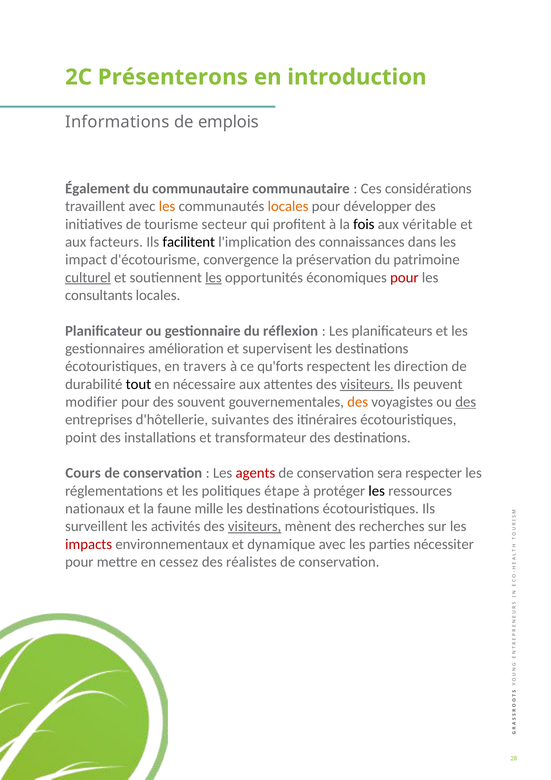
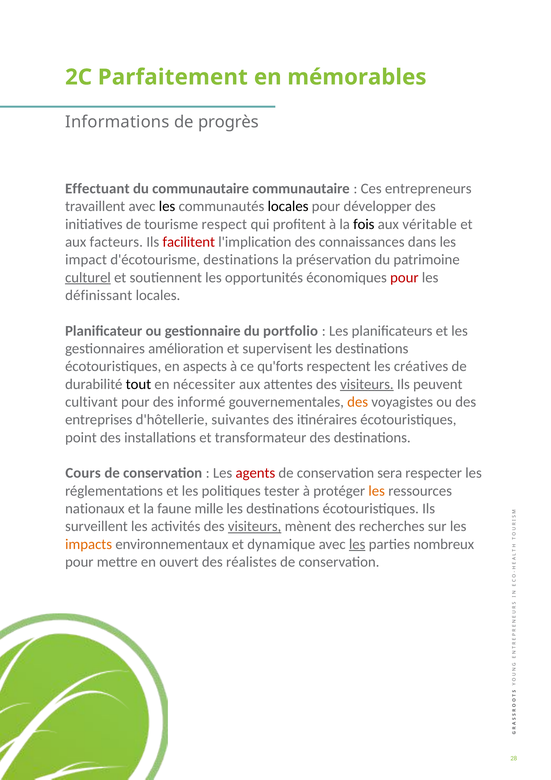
Présenterons: Présenterons -> Parfaitement
introduction: introduction -> mémorables
emplois: emplois -> progrès
Également: Également -> Effectuant
considérations: considérations -> entrepreneurs
les at (167, 206) colour: orange -> black
locales at (288, 206) colour: orange -> black
secteur: secteur -> respect
facilitent colour: black -> red
d'écotourisme convergence: convergence -> destinations
les at (213, 277) underline: present -> none
consultants: consultants -> définissant
réflexion: réflexion -> portfolio
travers: travers -> aspects
direction: direction -> créatives
nécessaire: nécessaire -> nécessiter
modifier: modifier -> cultivant
souvent: souvent -> informé
des at (466, 402) underline: present -> none
étape: étape -> tester
les at (377, 490) colour: black -> orange
impacts colour: red -> orange
les at (357, 544) underline: none -> present
nécessiter: nécessiter -> nombreux
cessez: cessez -> ouvert
